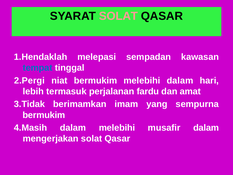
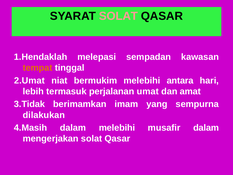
tempat colour: blue -> orange
2.Pergi: 2.Pergi -> 2.Umat
melebihi dalam: dalam -> antara
fardu: fardu -> umat
bermukim at (44, 115): bermukim -> dilakukan
